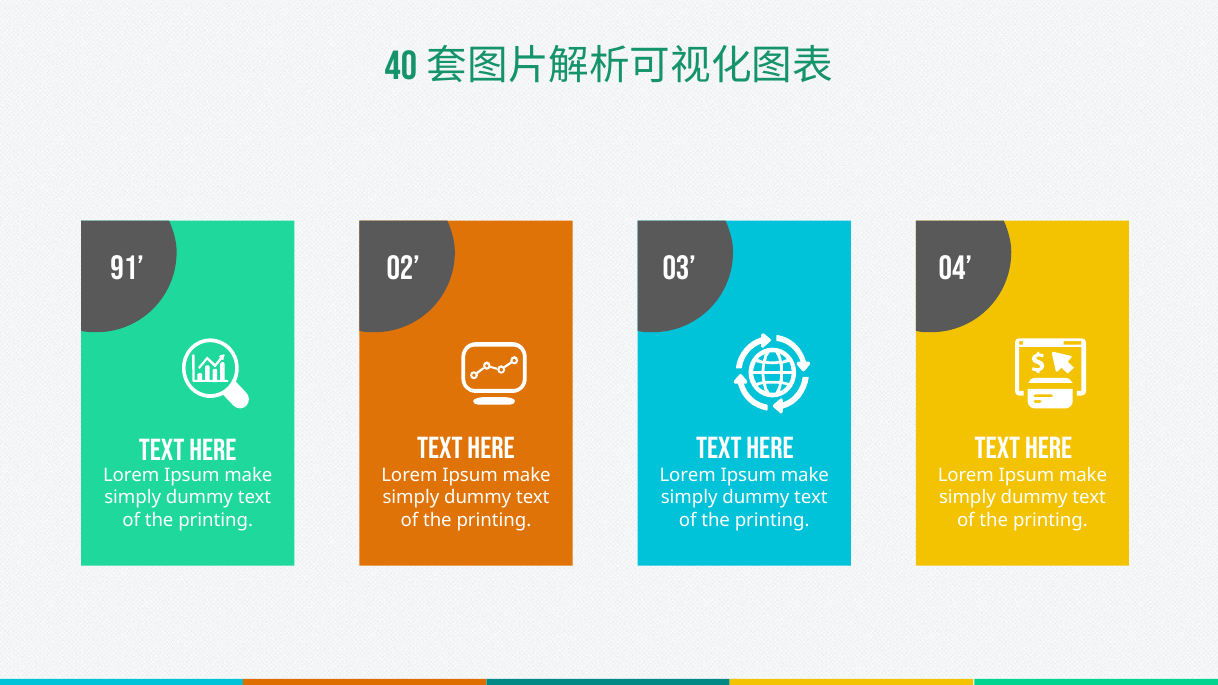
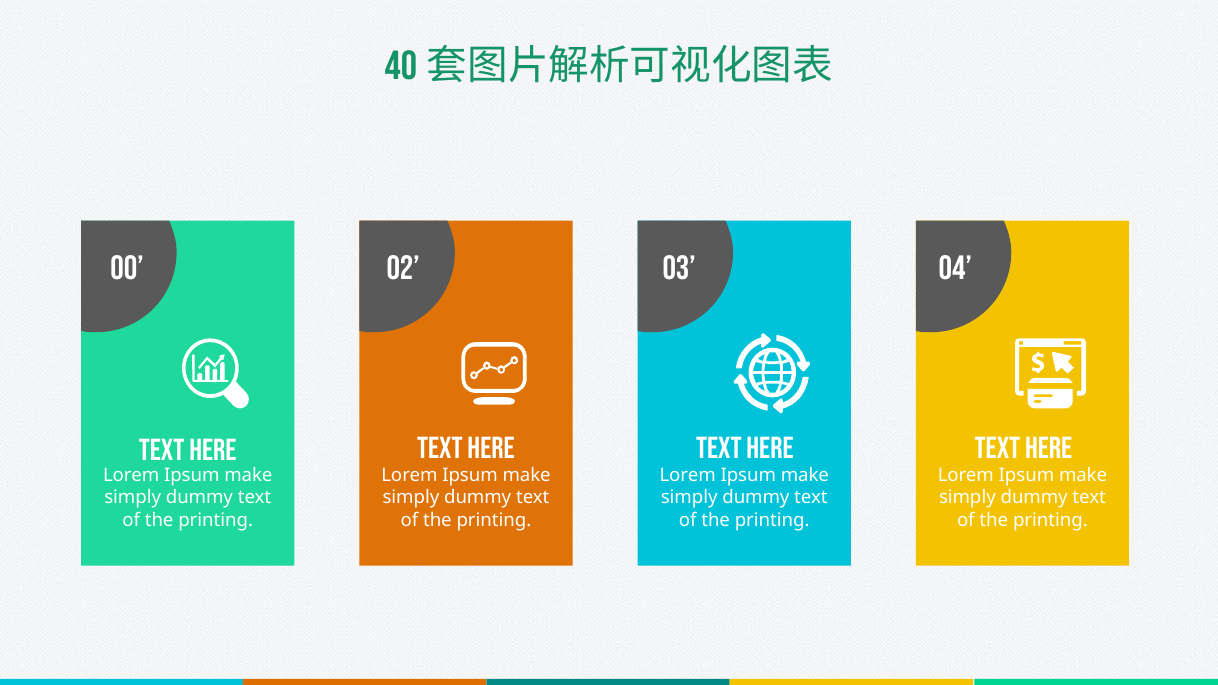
91: 91 -> 00
